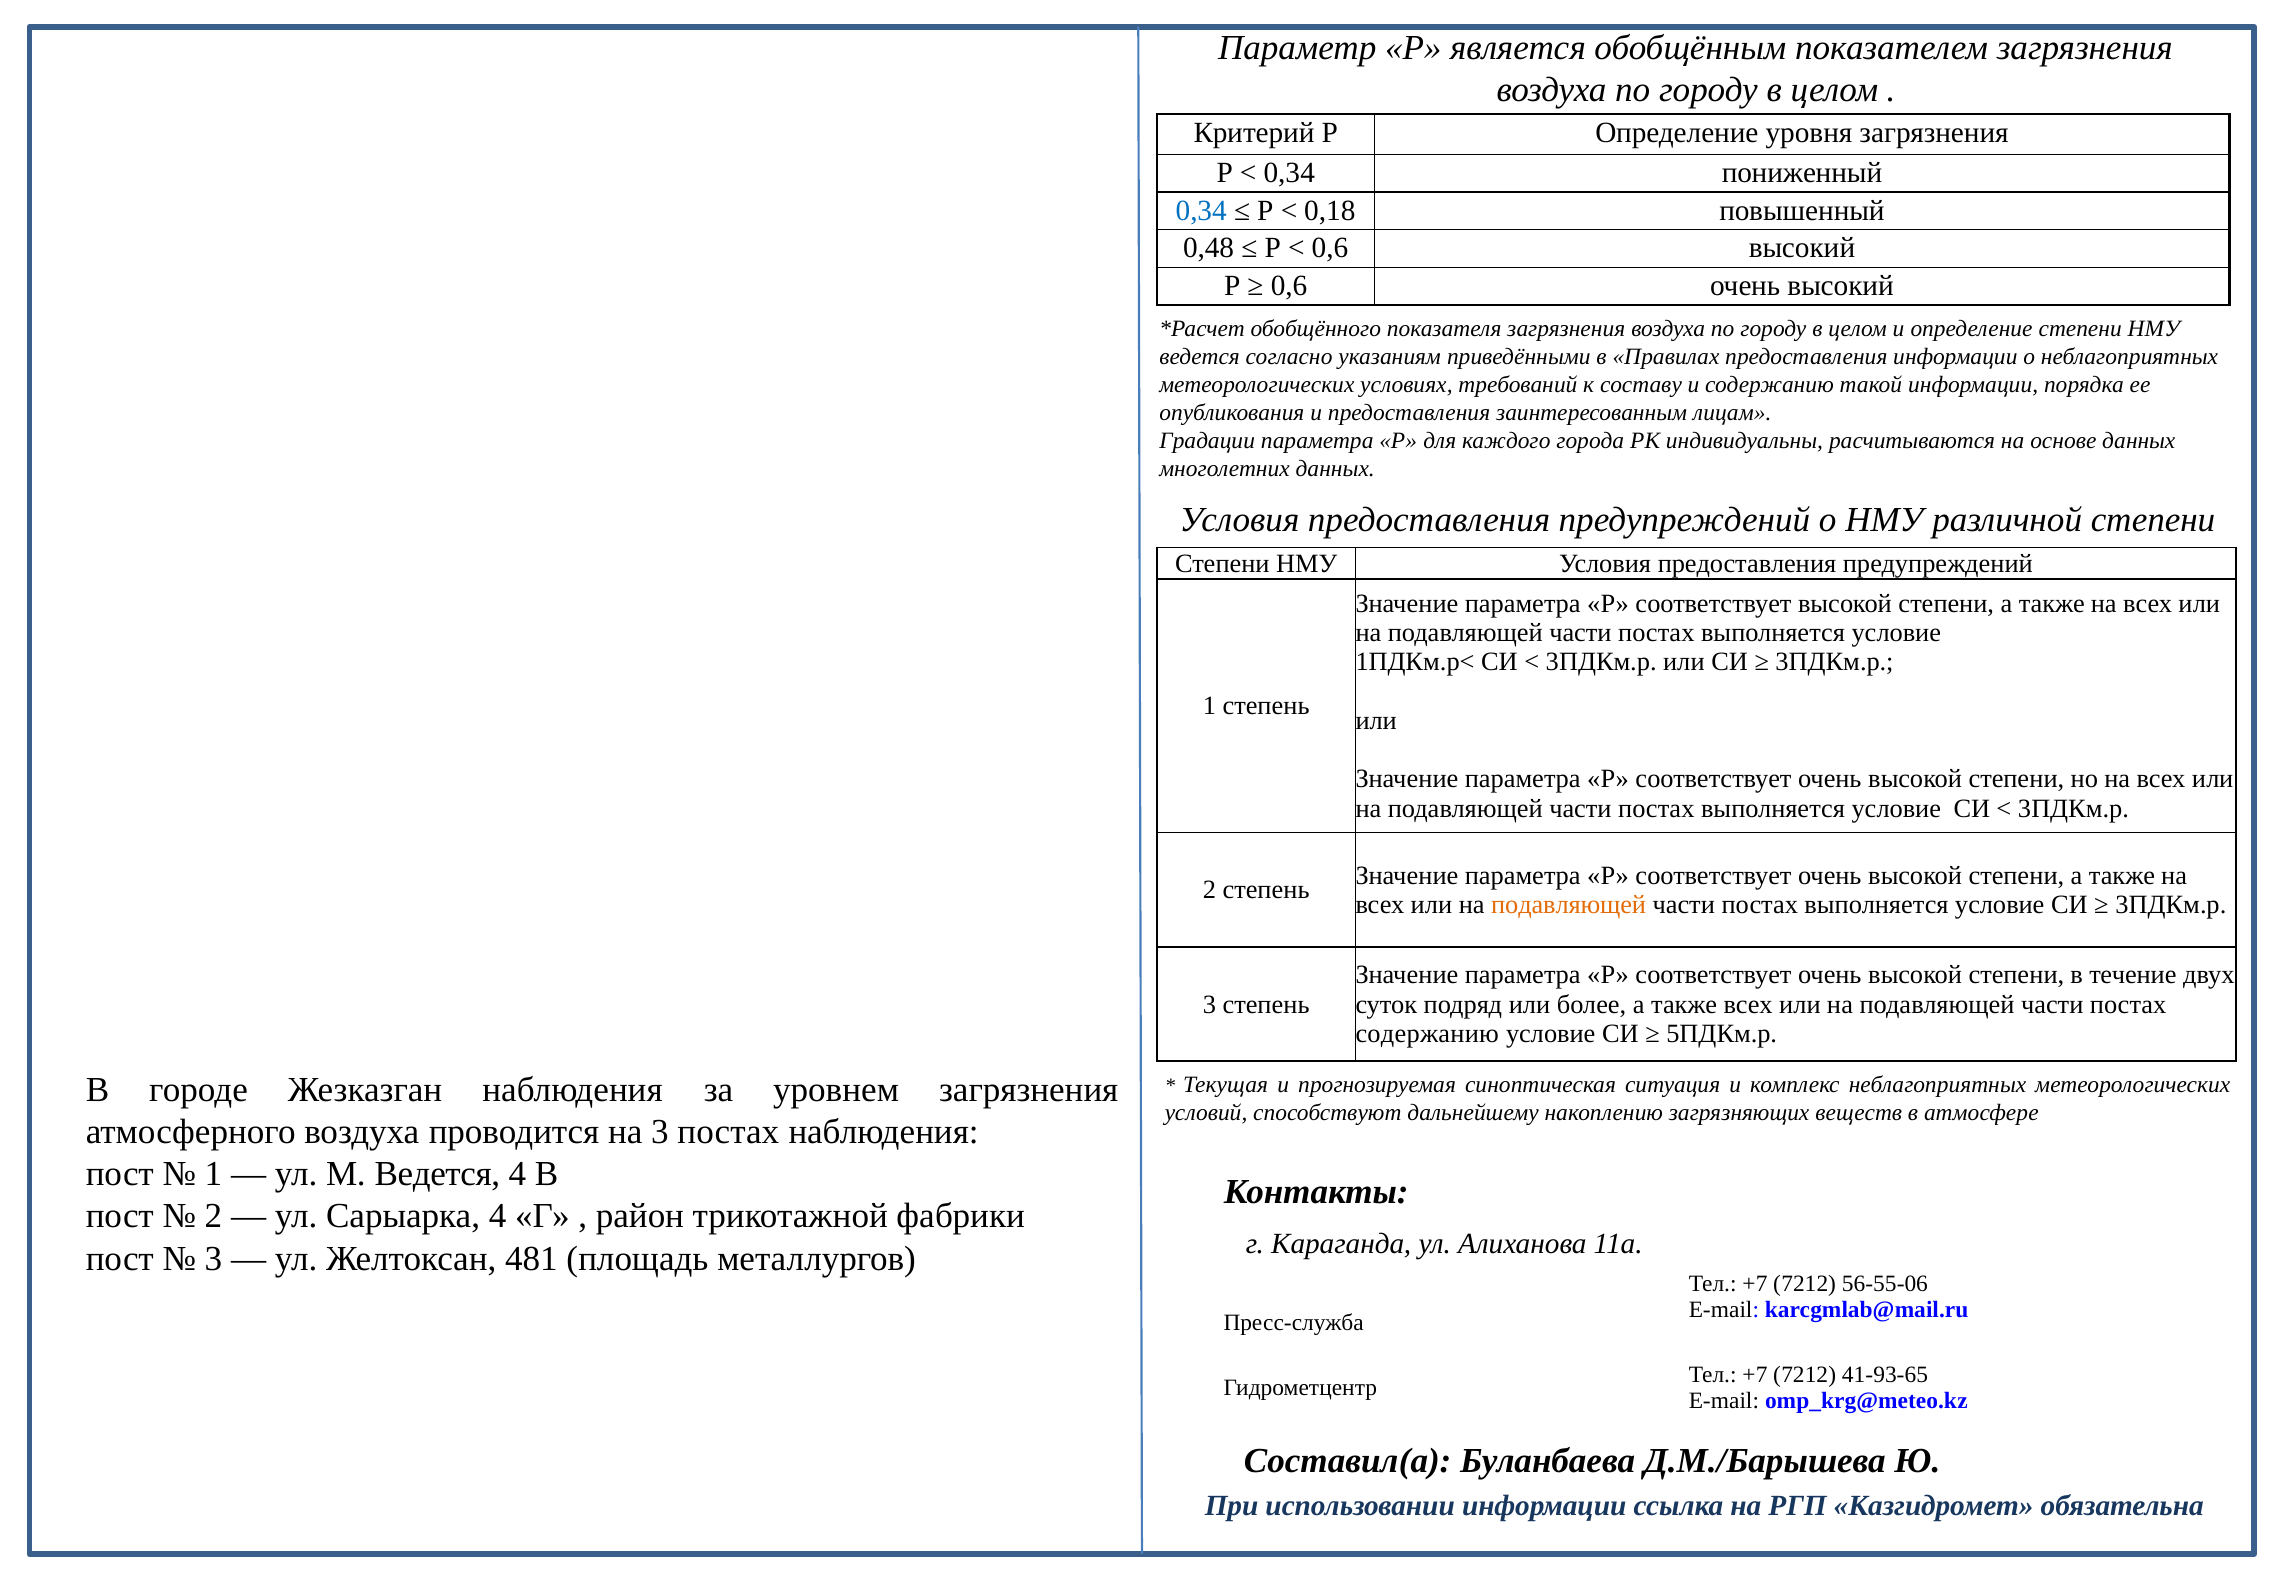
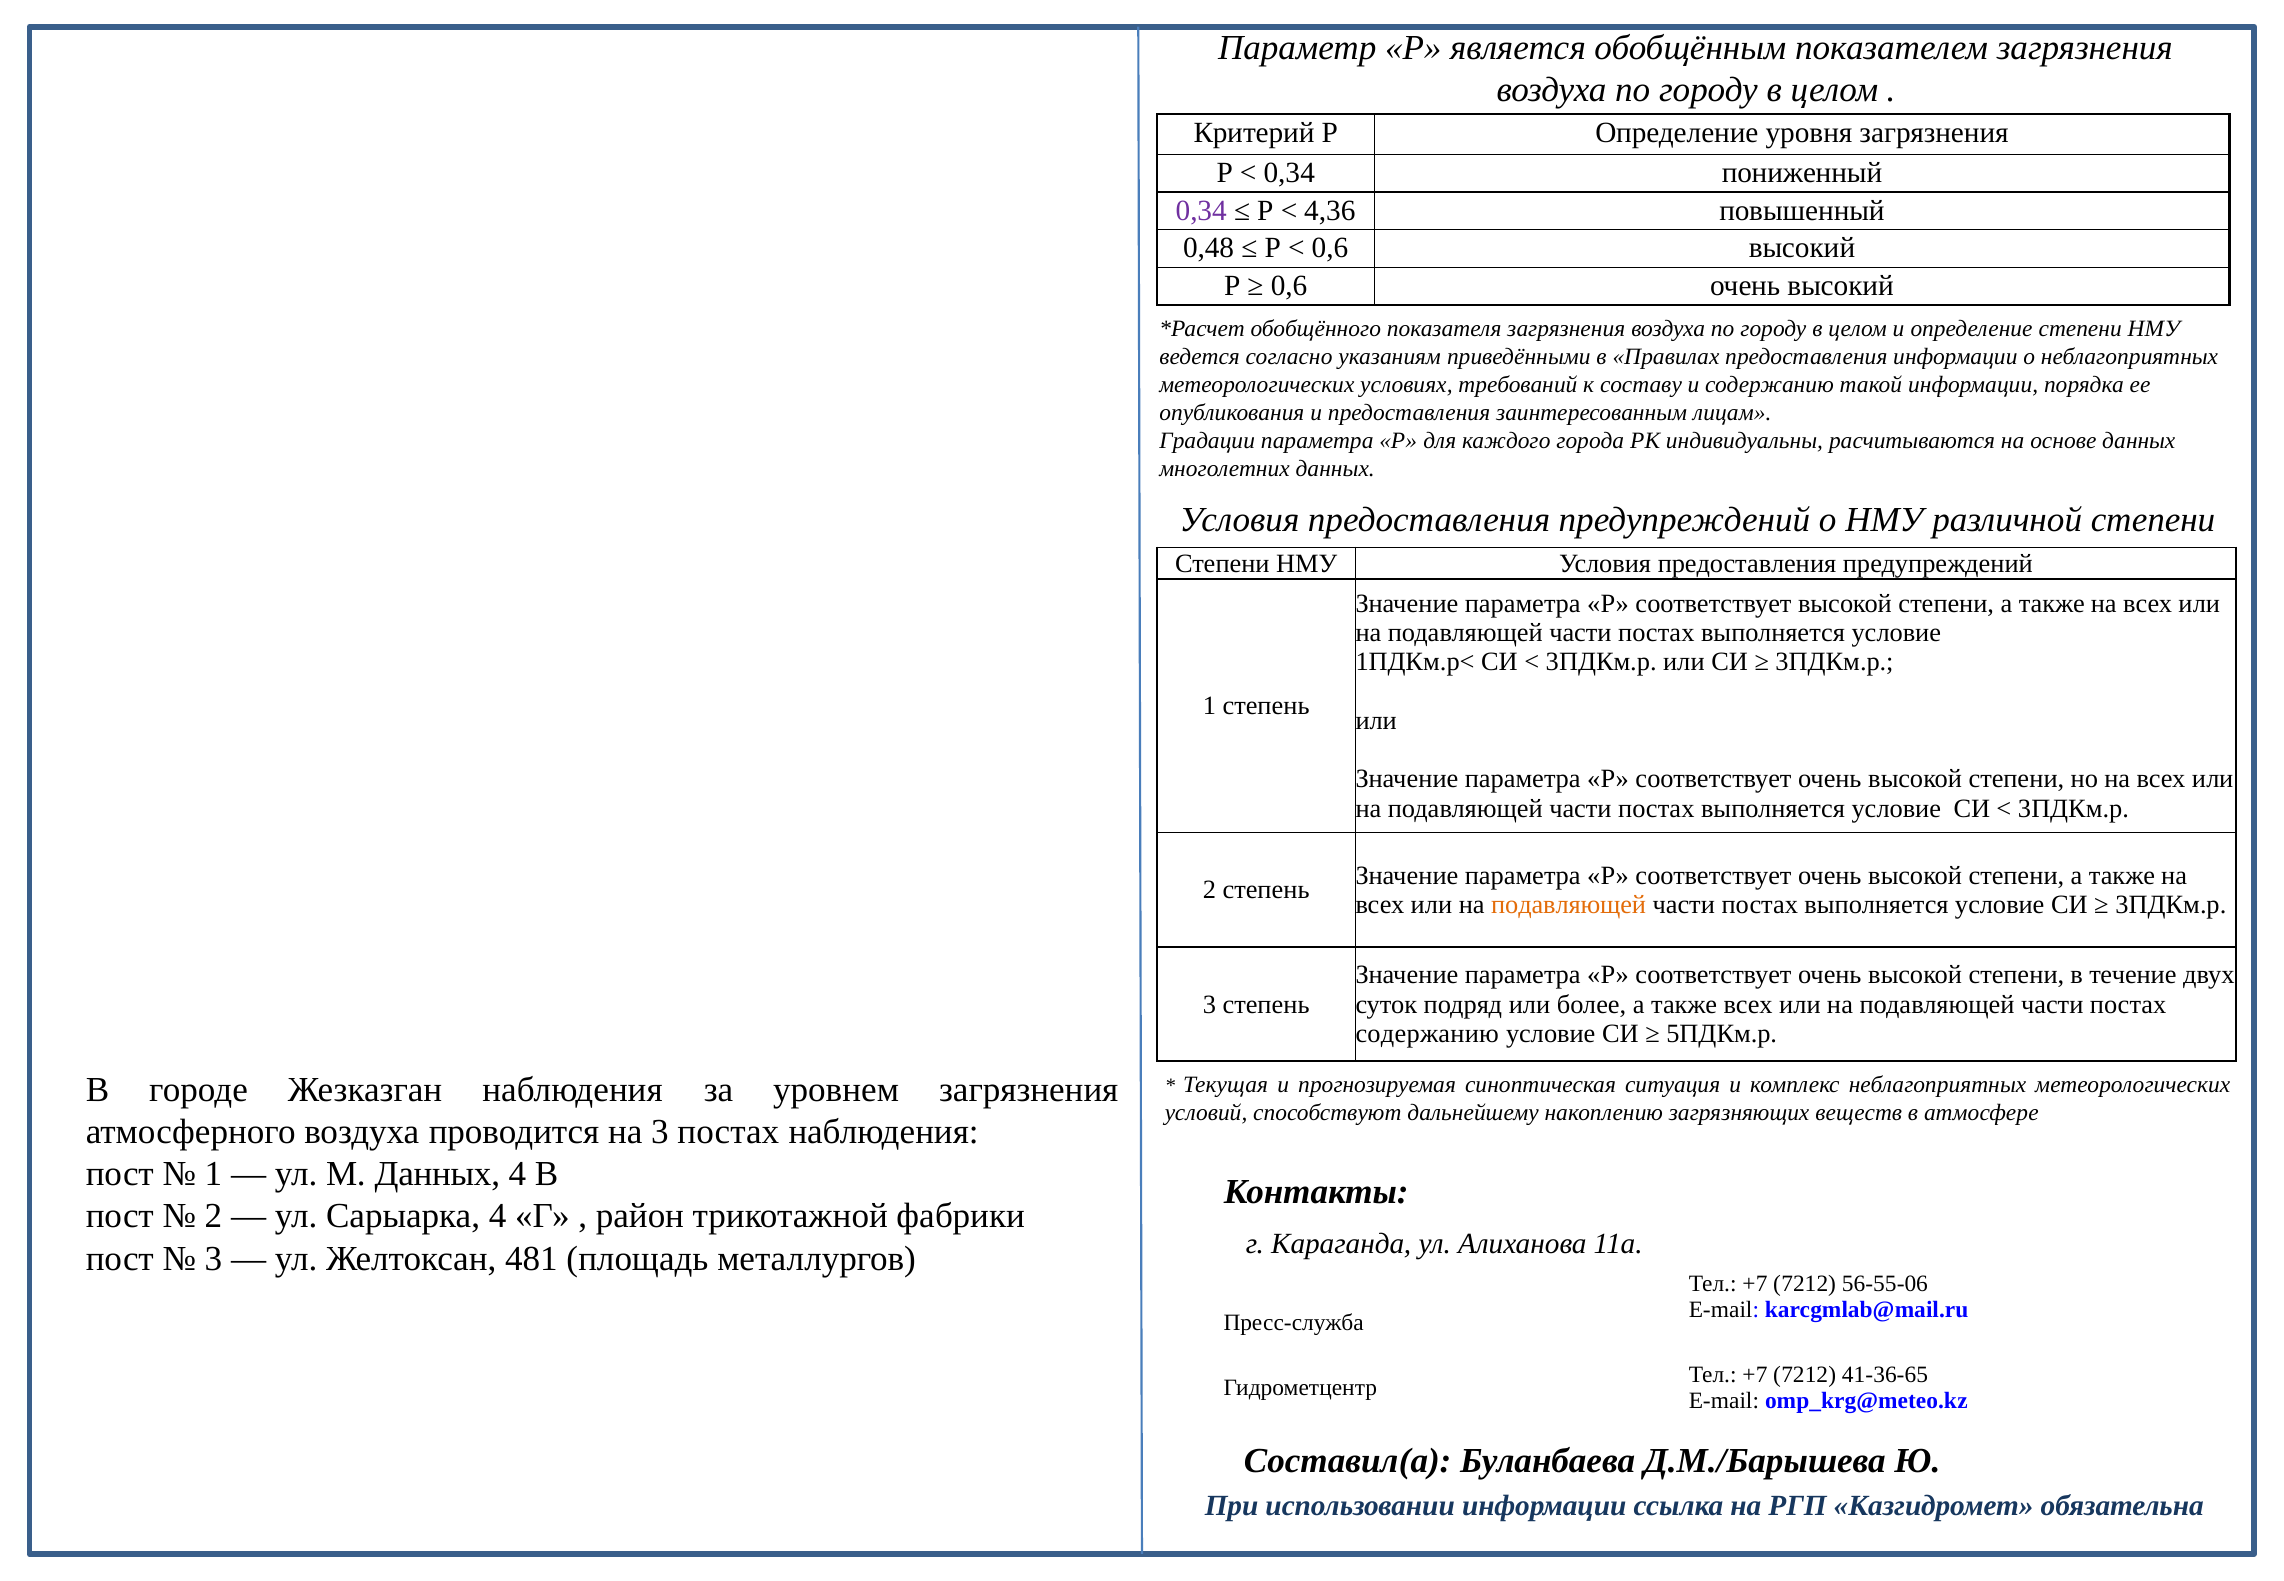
0,34 at (1201, 210) colour: blue -> purple
0,18: 0,18 -> 4,36
М Ведется: Ведется -> Данных
41-93-65: 41-93-65 -> 41-36-65
